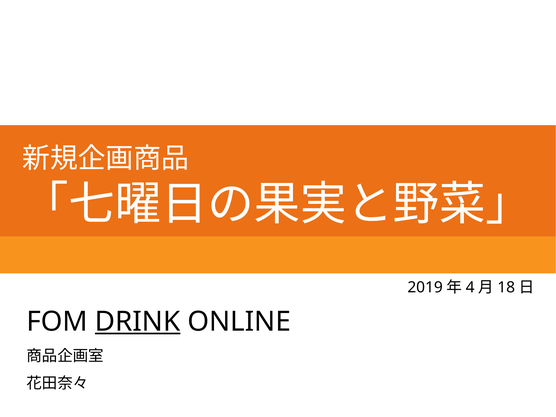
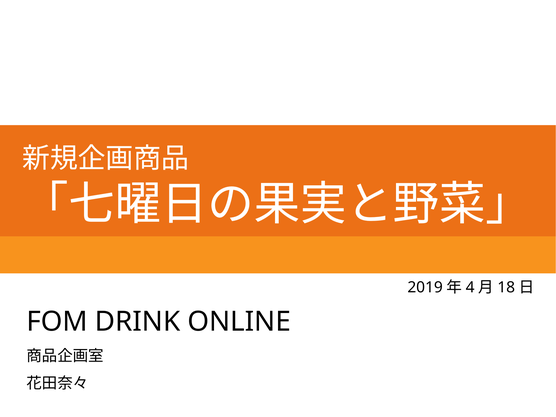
DRINK underline: present -> none
